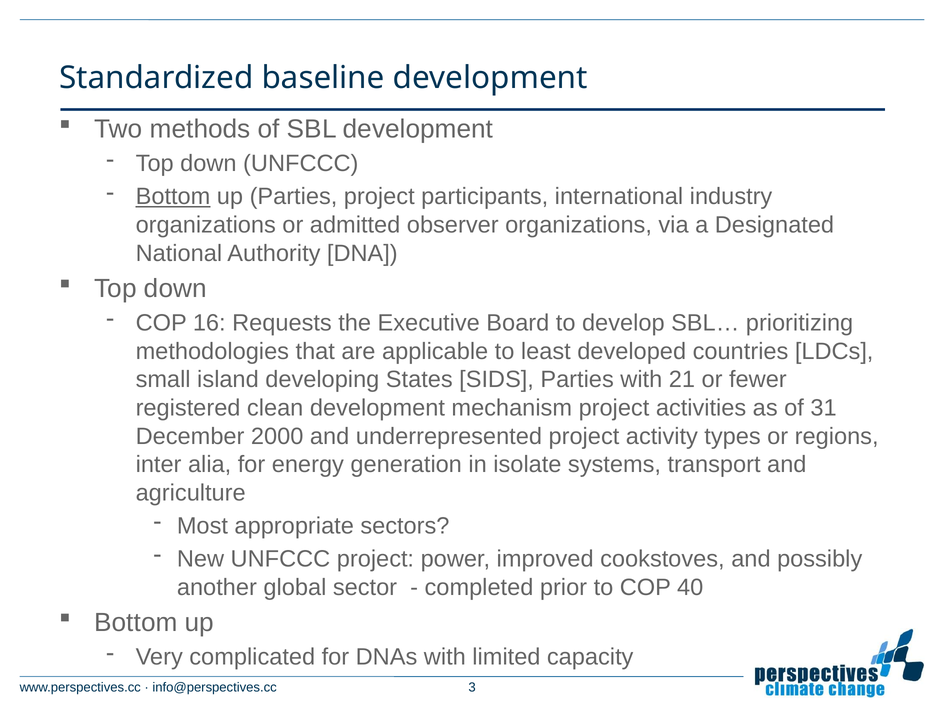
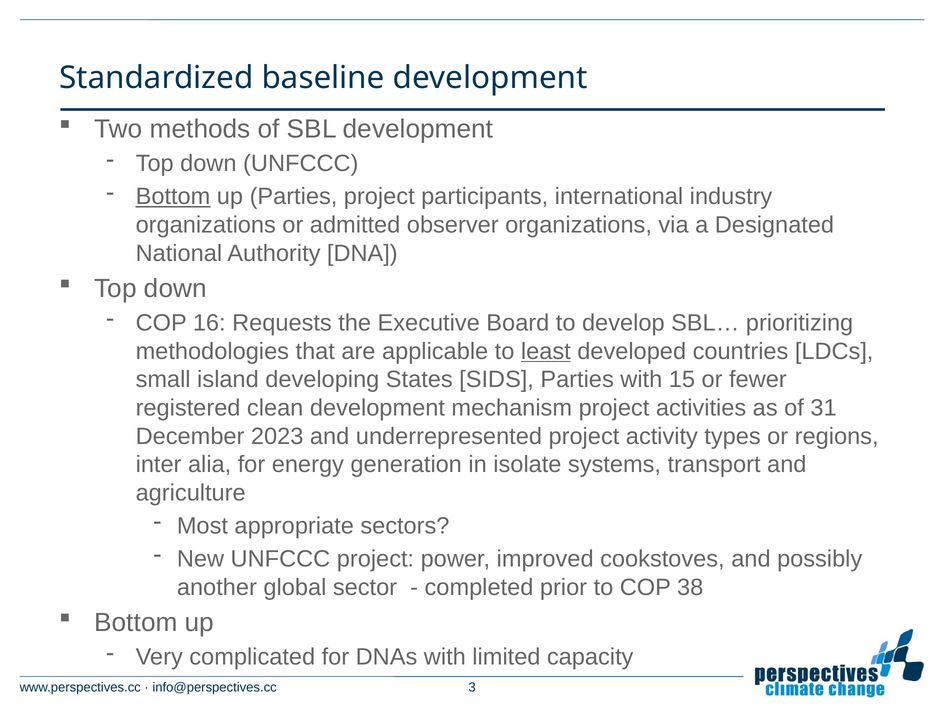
least underline: none -> present
21: 21 -> 15
2000: 2000 -> 2023
40: 40 -> 38
